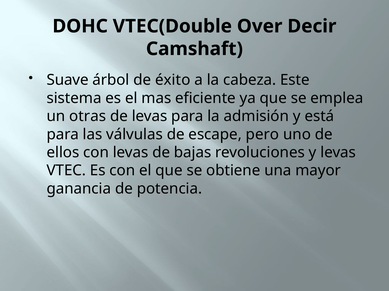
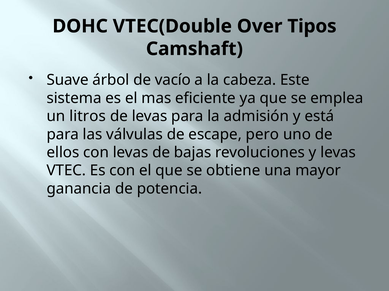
Decir: Decir -> Tipos
éxito: éxito -> vacío
otras: otras -> litros
